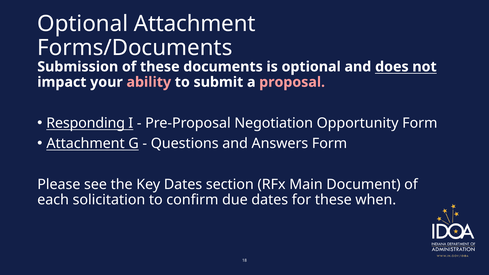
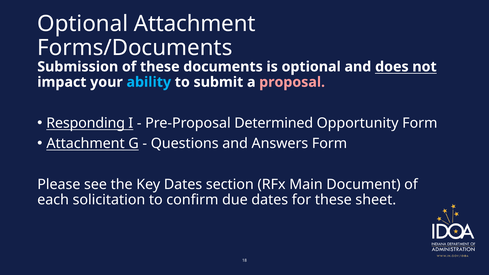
ability colour: pink -> light blue
Negotiation: Negotiation -> Determined
when: when -> sheet
